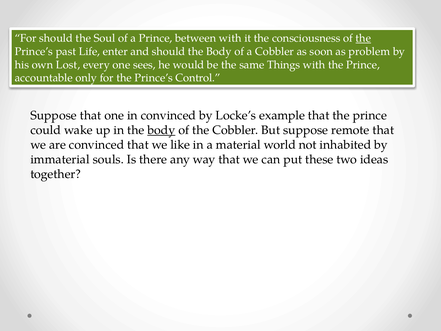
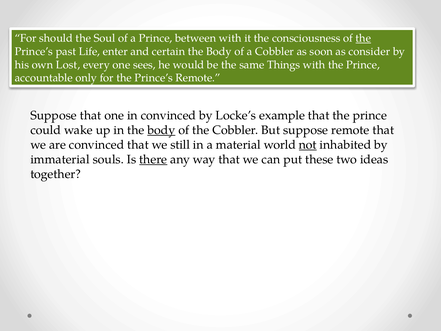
and should: should -> certain
problem: problem -> consider
Prince’s Control: Control -> Remote
like: like -> still
not underline: none -> present
there underline: none -> present
